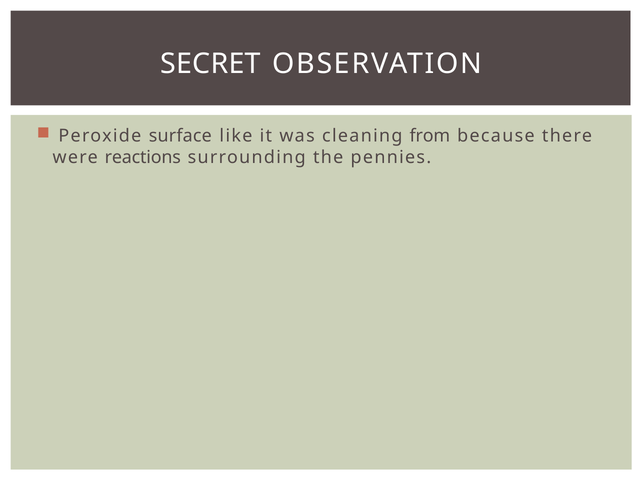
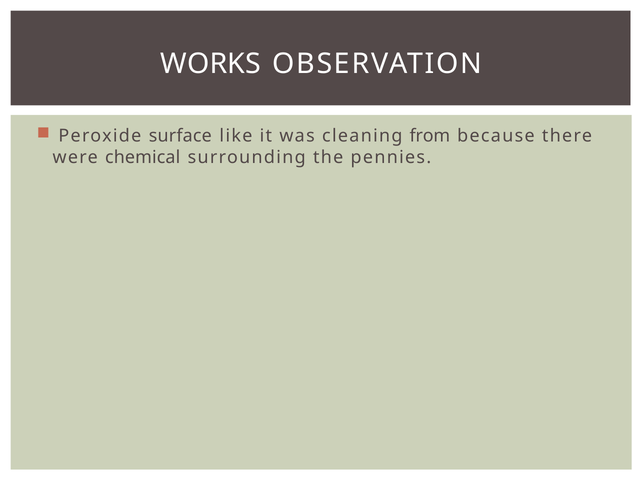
SECRET: SECRET -> WORKS
reactions: reactions -> chemical
